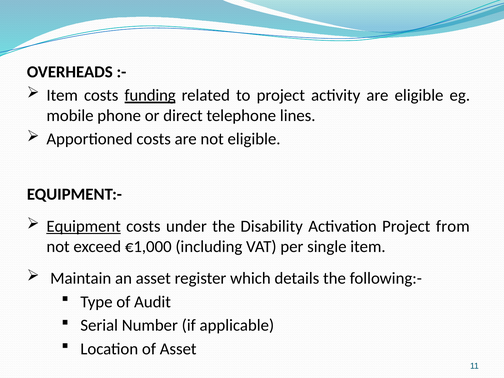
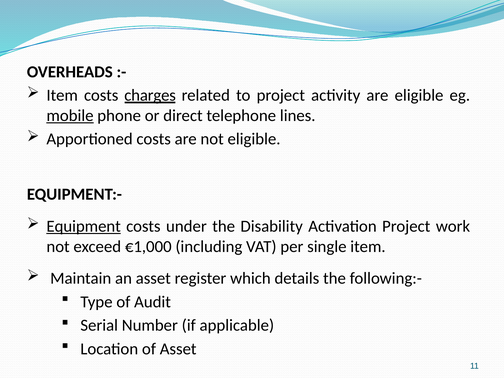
funding: funding -> charges
mobile underline: none -> present
from: from -> work
